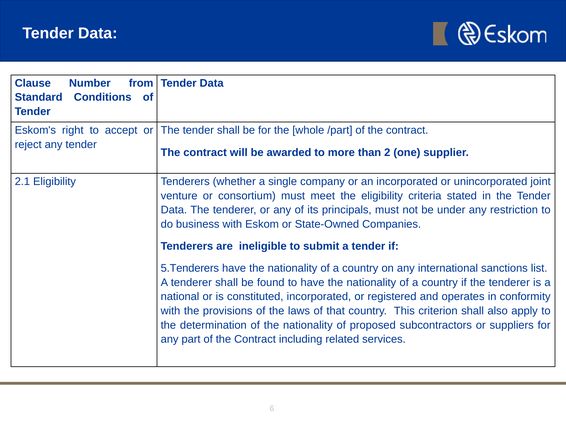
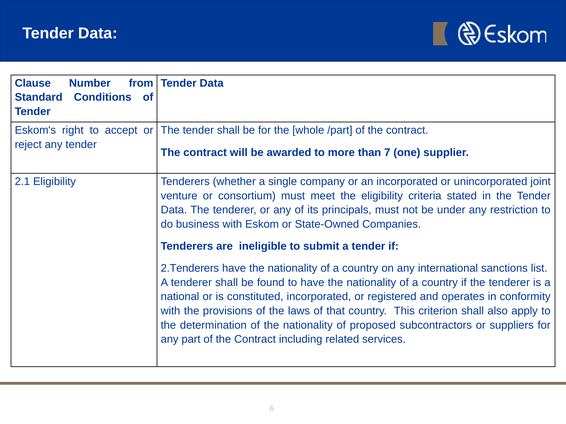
2: 2 -> 7
5.Tenderers: 5.Tenderers -> 2.Tenderers
